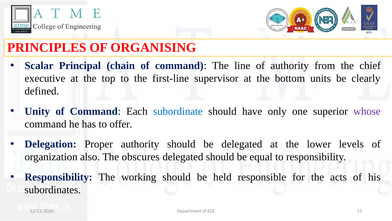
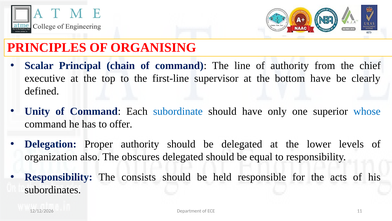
bottom units: units -> have
whose colour: purple -> blue
working: working -> consists
